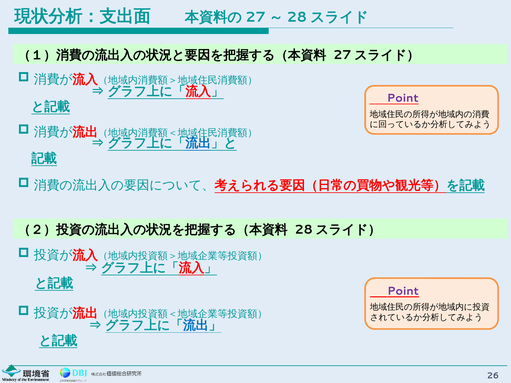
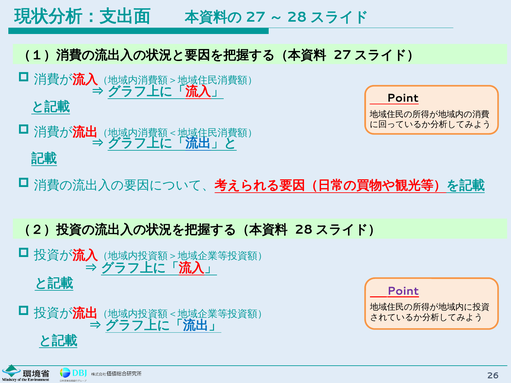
Point at (403, 98) colour: purple -> black
